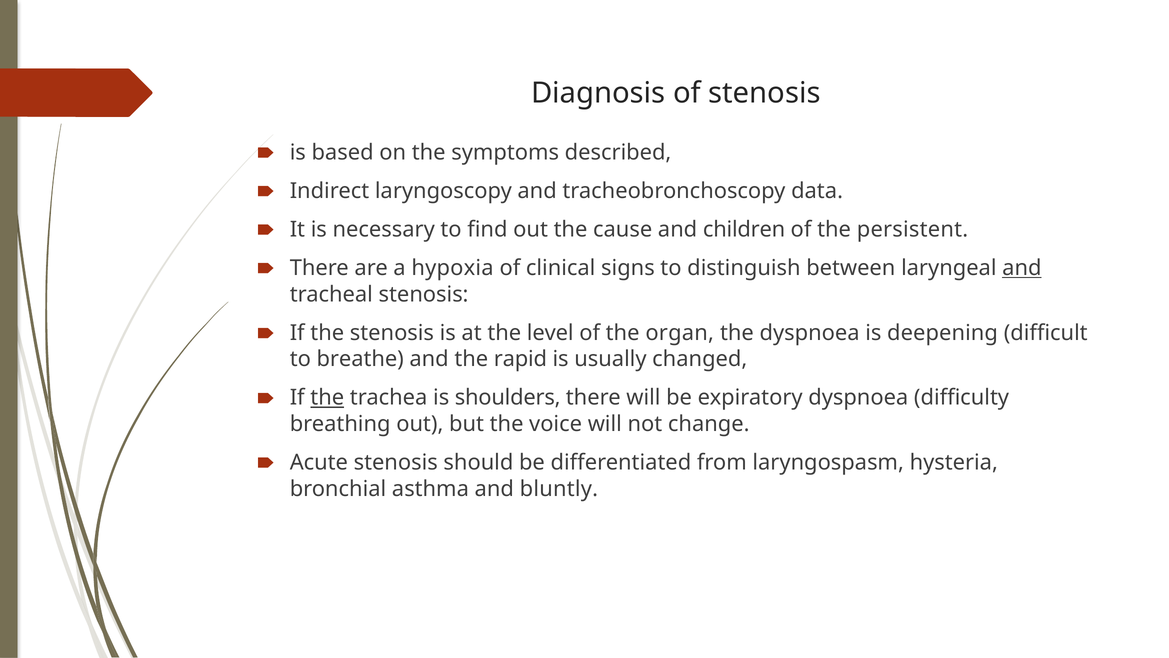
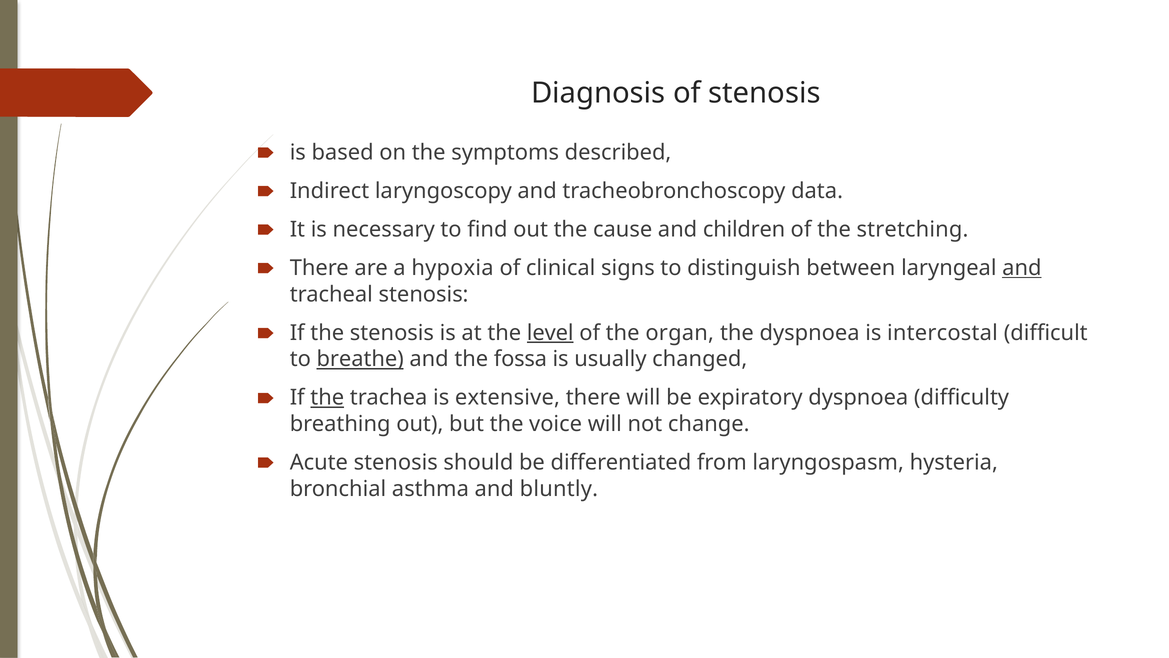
persistent: persistent -> stretching
level underline: none -> present
deepening: deepening -> intercostal
breathe underline: none -> present
rapid: rapid -> fossa
shoulders: shoulders -> extensive
